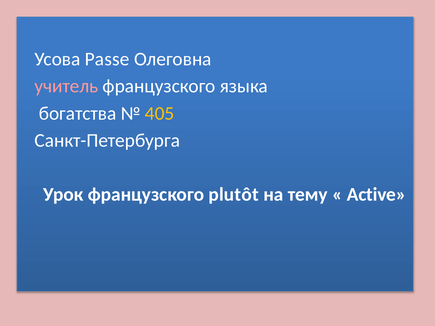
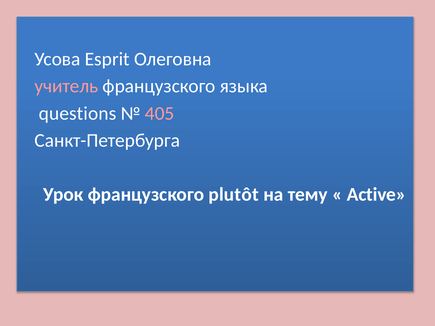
Passe: Passe -> Esprit
богатства: богатства -> questions
405 colour: yellow -> pink
